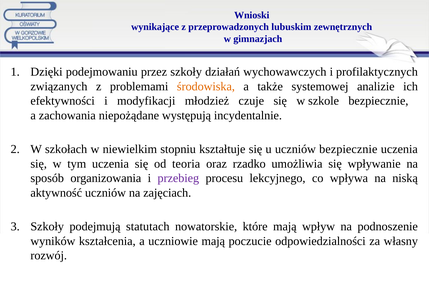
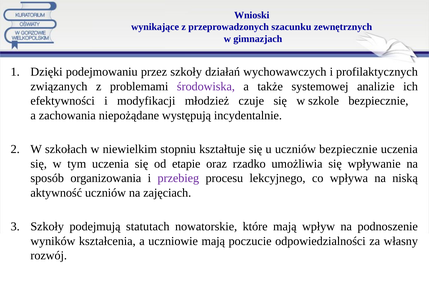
lubuskim: lubuskim -> szacunku
środowiska colour: orange -> purple
teoria: teoria -> etapie
